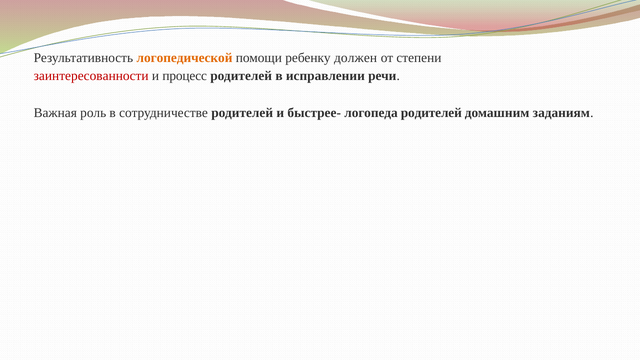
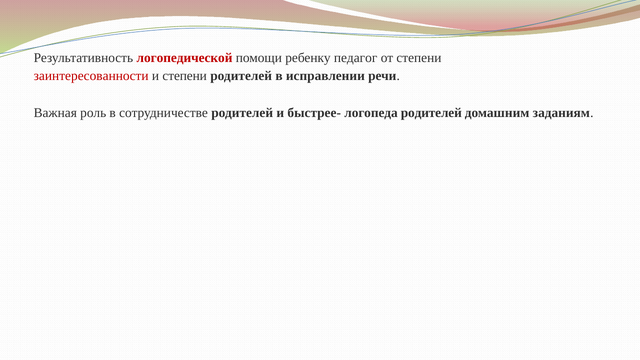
логопедической colour: orange -> red
должен: должен -> педагог
и процесс: процесс -> степени
